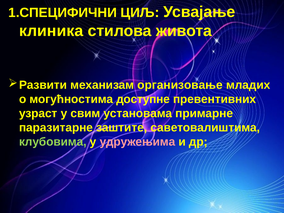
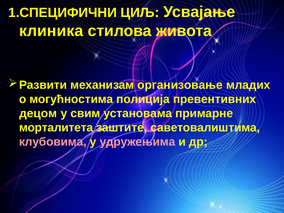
доступне: доступне -> полиција
узраст: узраст -> децом
паразитарне: паразитарне -> морталитета
клубовима colour: light green -> pink
